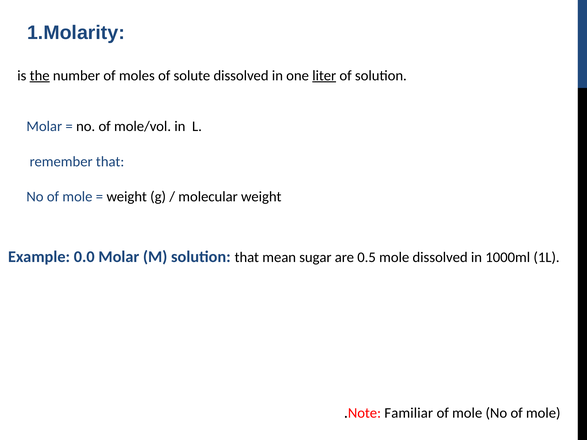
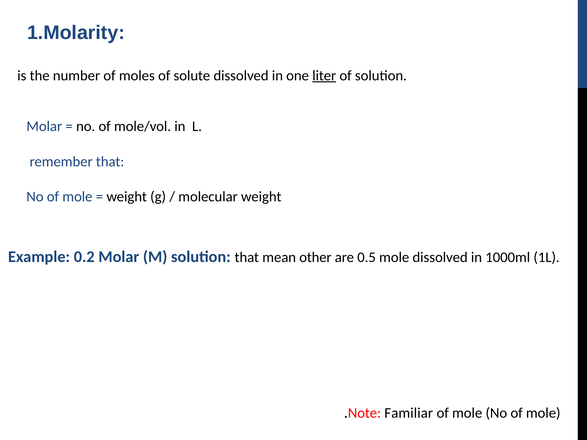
the underline: present -> none
0.0: 0.0 -> 0.2
sugar: sugar -> other
